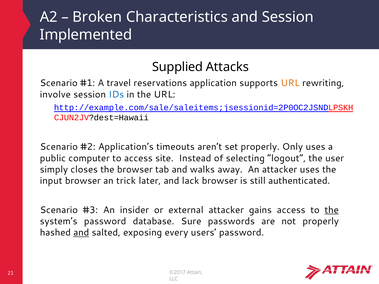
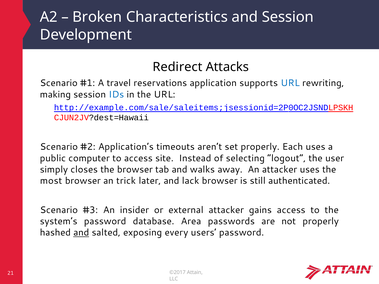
Implemented: Implemented -> Development
Supplied: Supplied -> Redirect
URL at (290, 83) colour: orange -> blue
involve: involve -> making
Only: Only -> Each
input: input -> most
the at (332, 210) underline: present -> none
Sure: Sure -> Area
